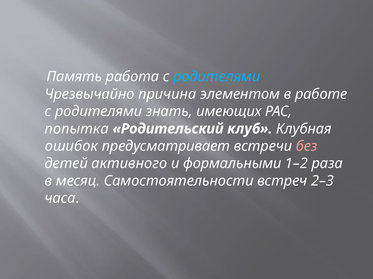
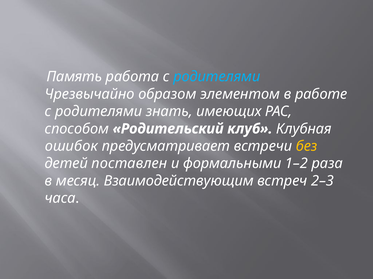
причина: причина -> образом
попытка: попытка -> способом
без colour: pink -> yellow
активного: активного -> поставлен
Самостоятельности: Самостоятельности -> Взаимодействующим
